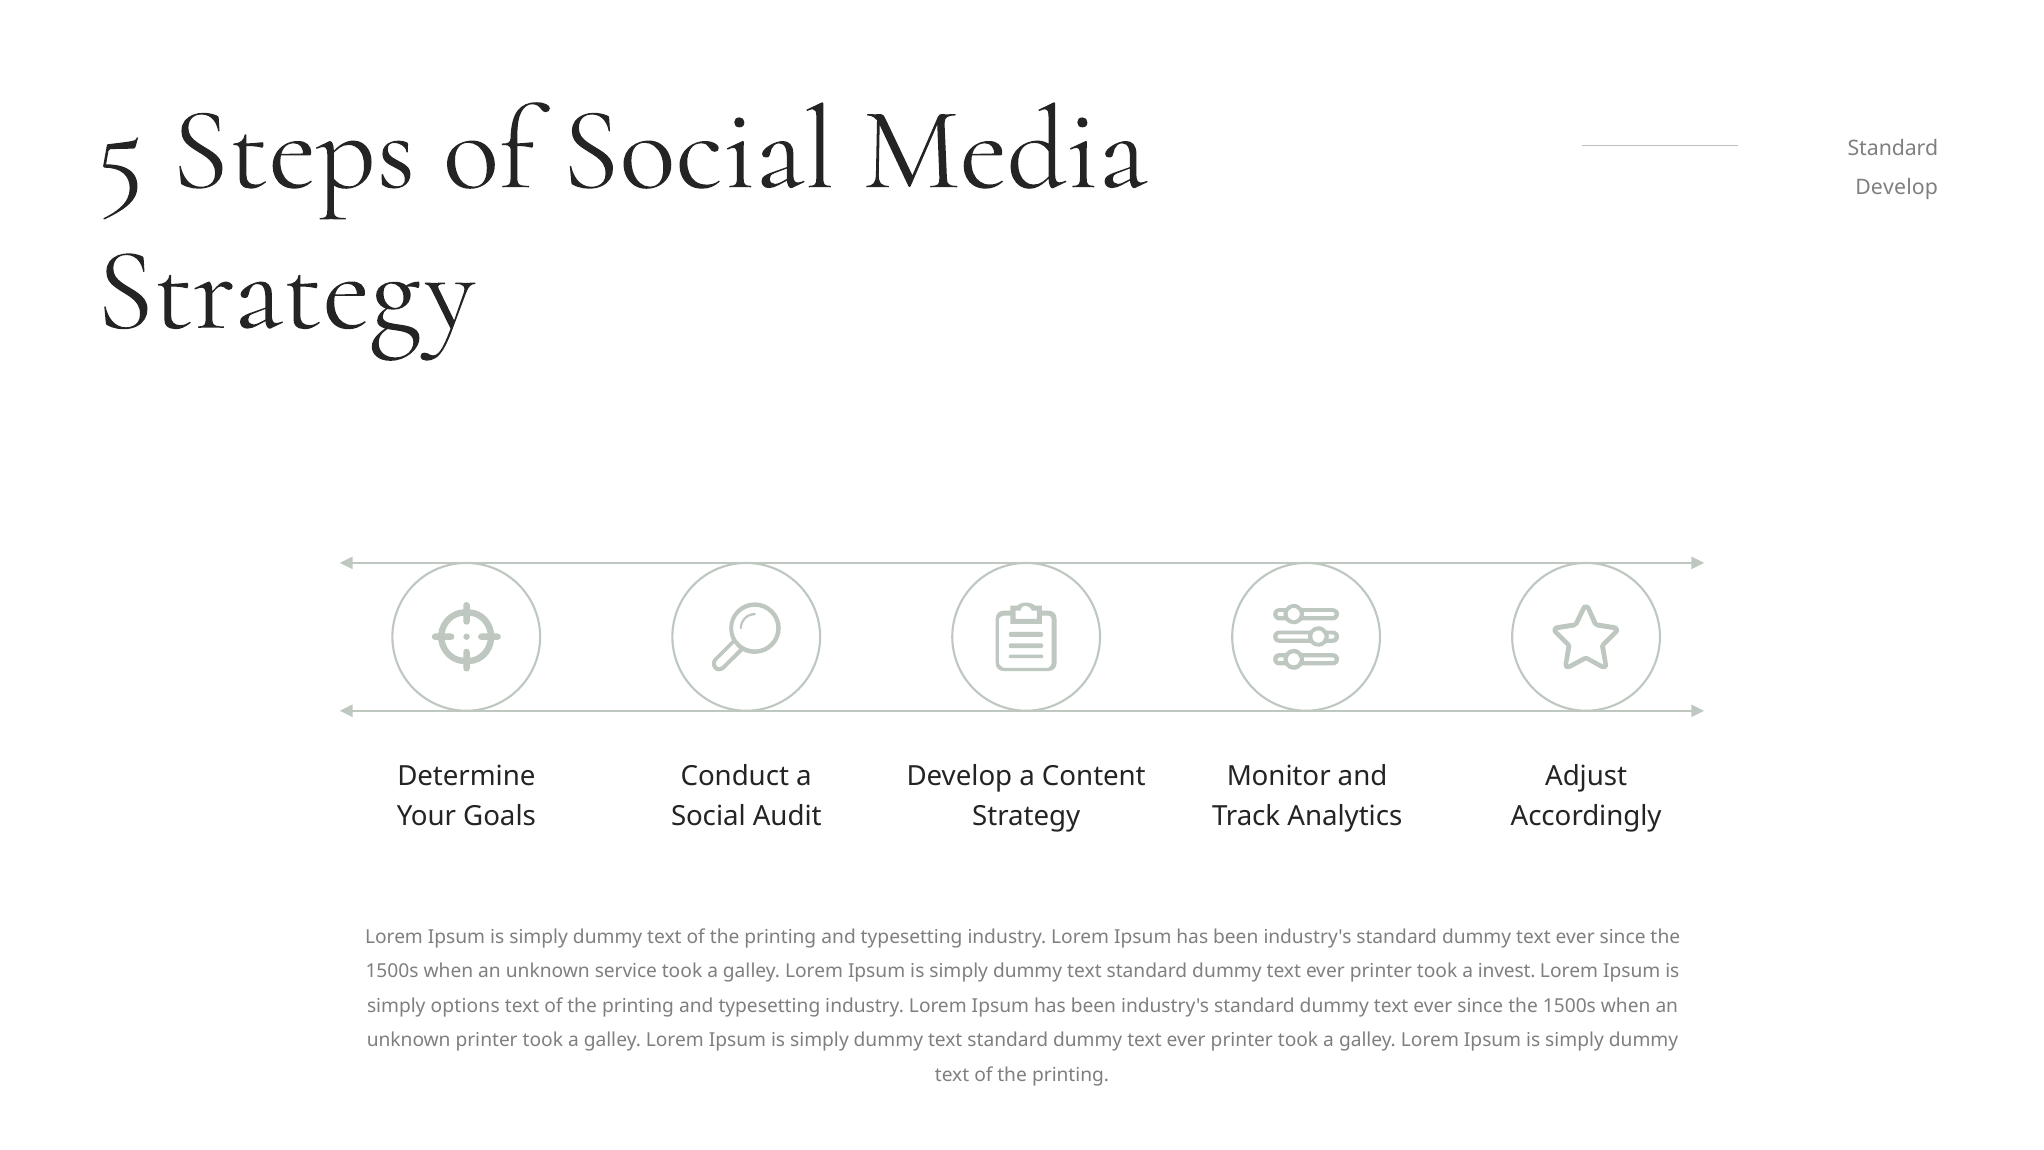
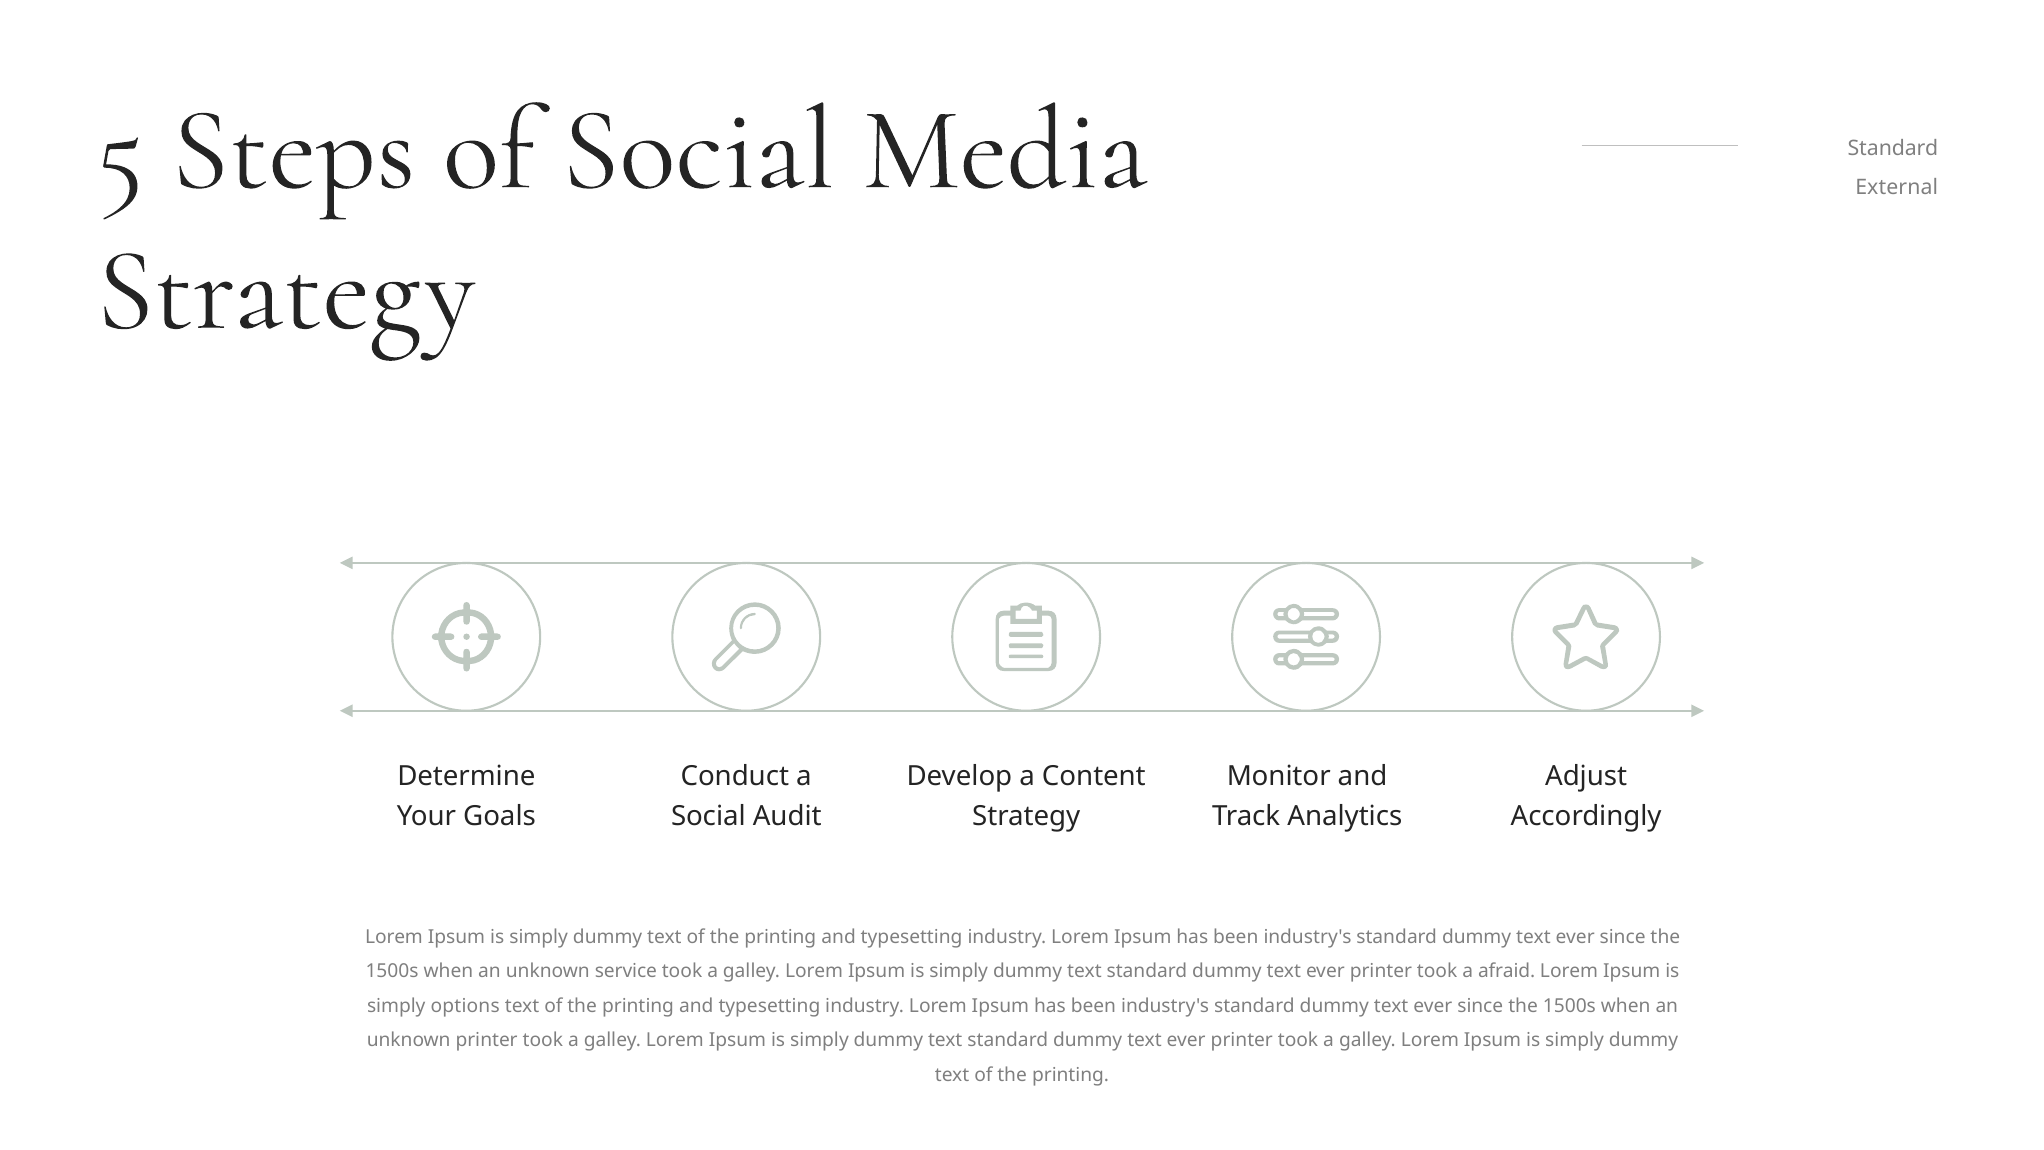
Develop at (1897, 187): Develop -> External
invest: invest -> afraid
